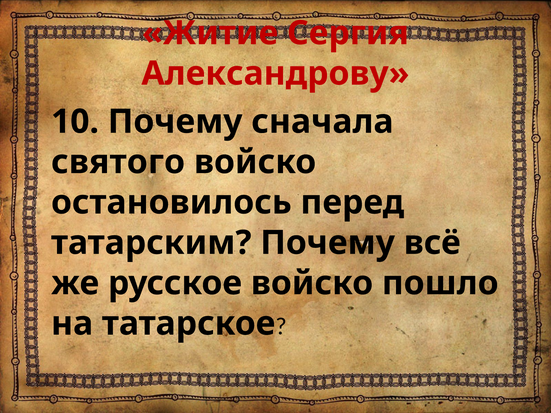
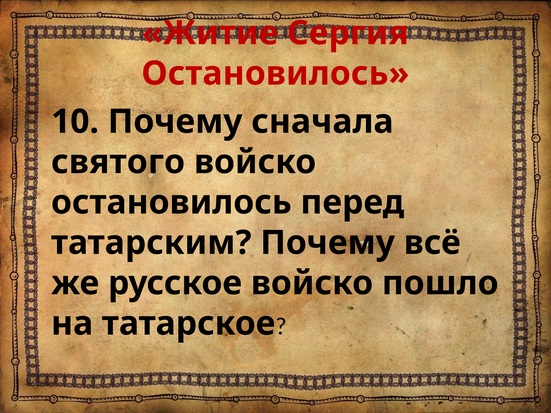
Александрову at (275, 74): Александрову -> Остановилось
